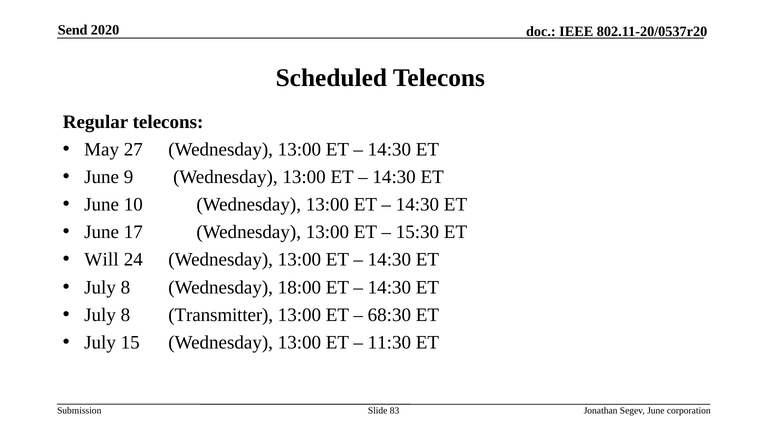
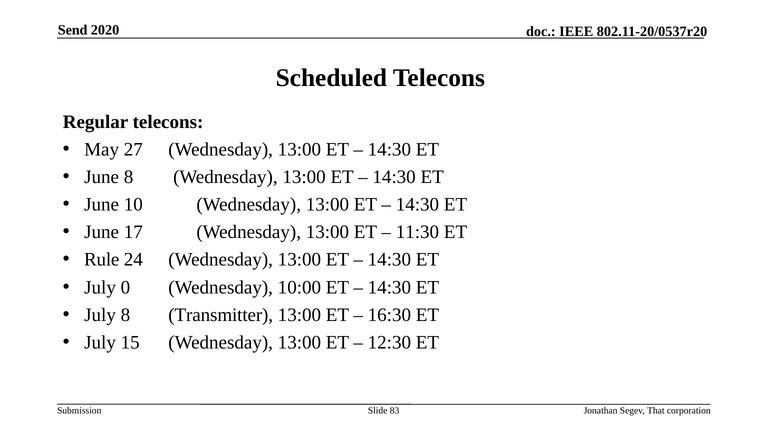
June 9: 9 -> 8
15:30: 15:30 -> 11:30
Will: Will -> Rule
8 at (125, 287): 8 -> 0
18:00: 18:00 -> 10:00
68:30: 68:30 -> 16:30
11:30: 11:30 -> 12:30
Segev June: June -> That
